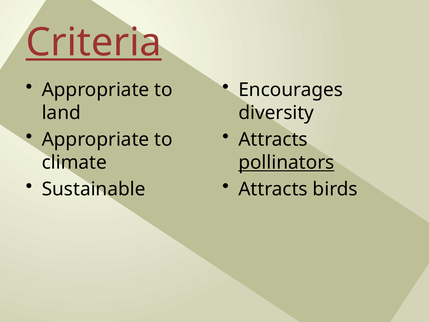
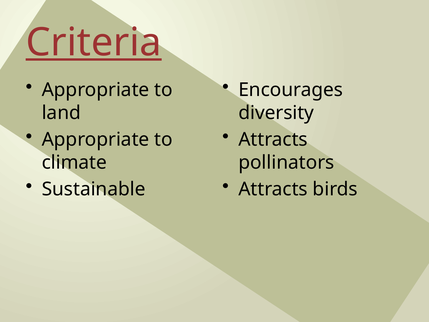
pollinators underline: present -> none
